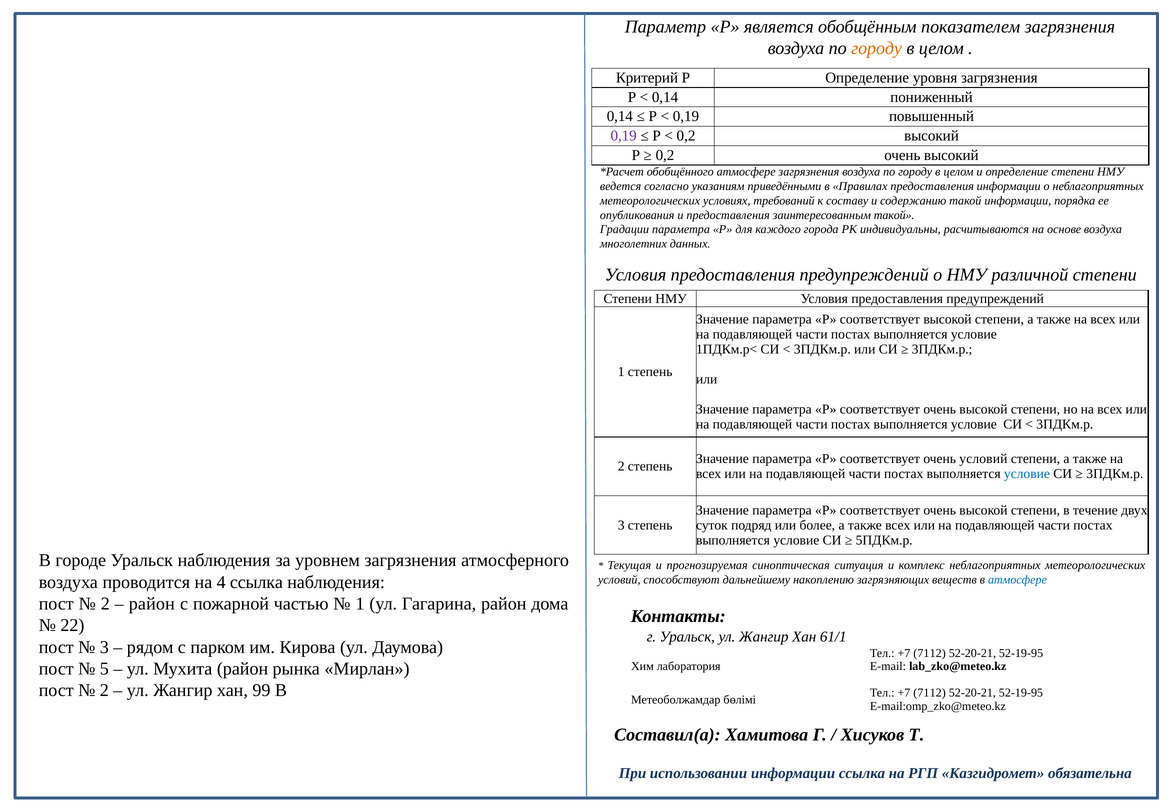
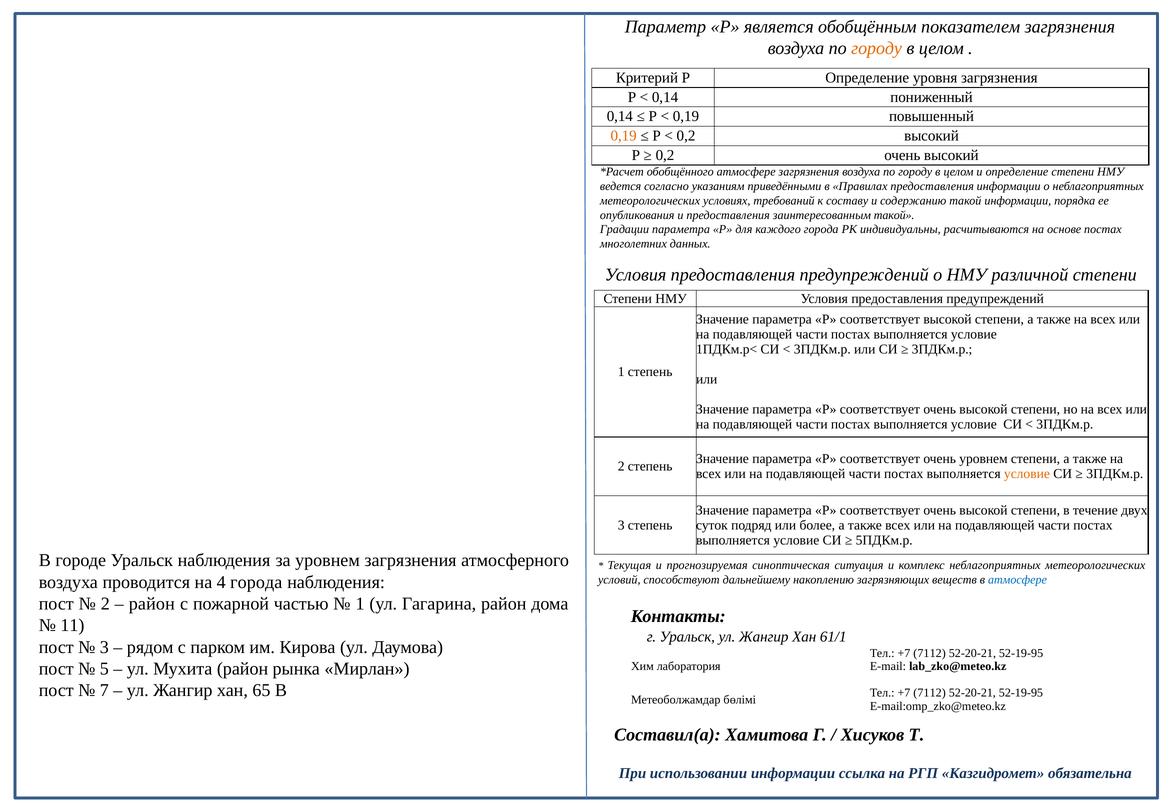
0,19 at (624, 136) colour: purple -> orange
основе воздуха: воздуха -> постах
очень условий: условий -> уровнем
условие at (1027, 474) colour: blue -> orange
4 ссылка: ссылка -> города
22: 22 -> 11
2 at (104, 691): 2 -> 7
99: 99 -> 65
